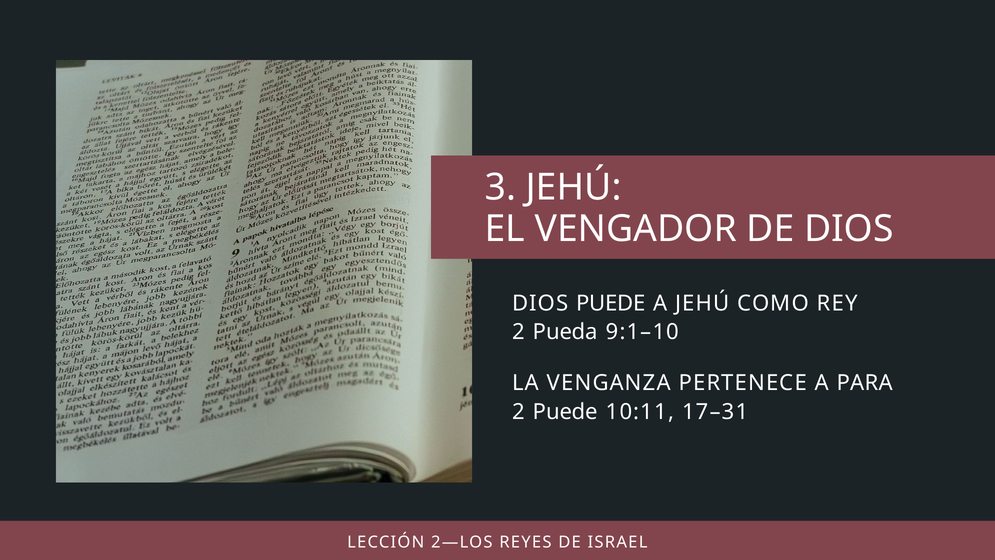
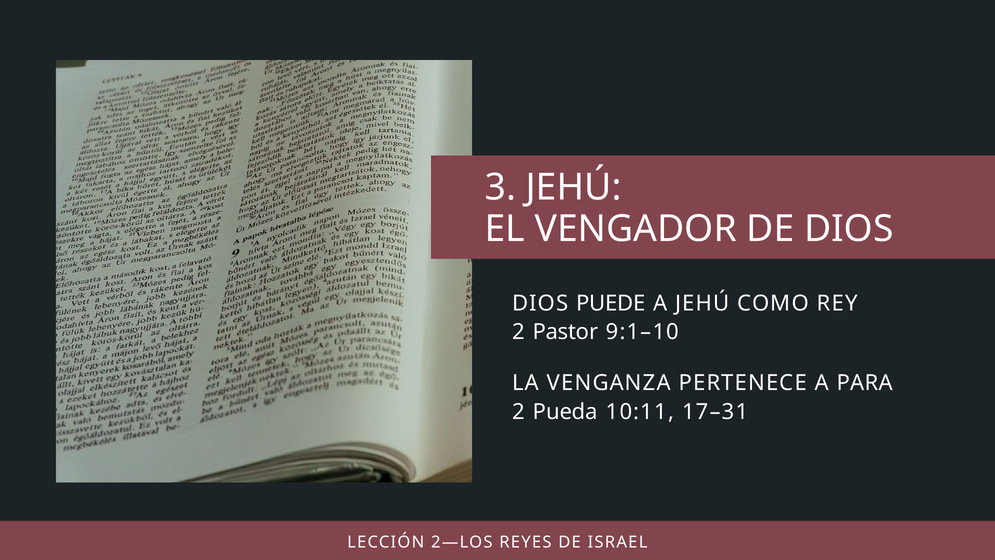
Pueda: Pueda -> Pastor
2 Puede: Puede -> Pueda
